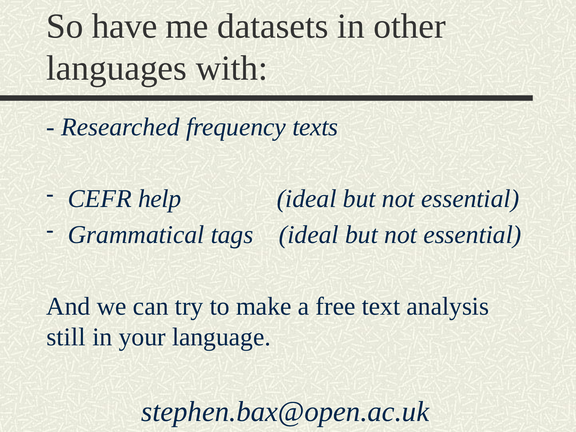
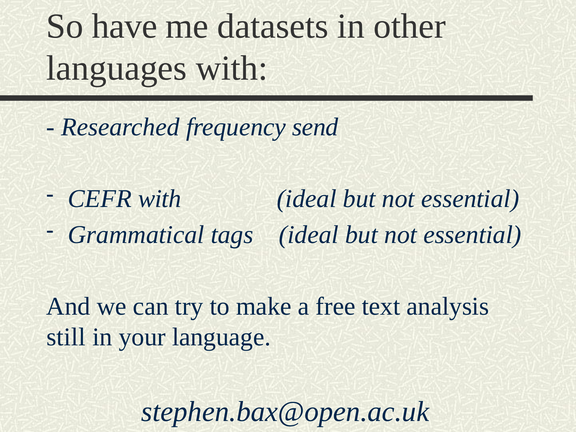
texts: texts -> send
CEFR help: help -> with
